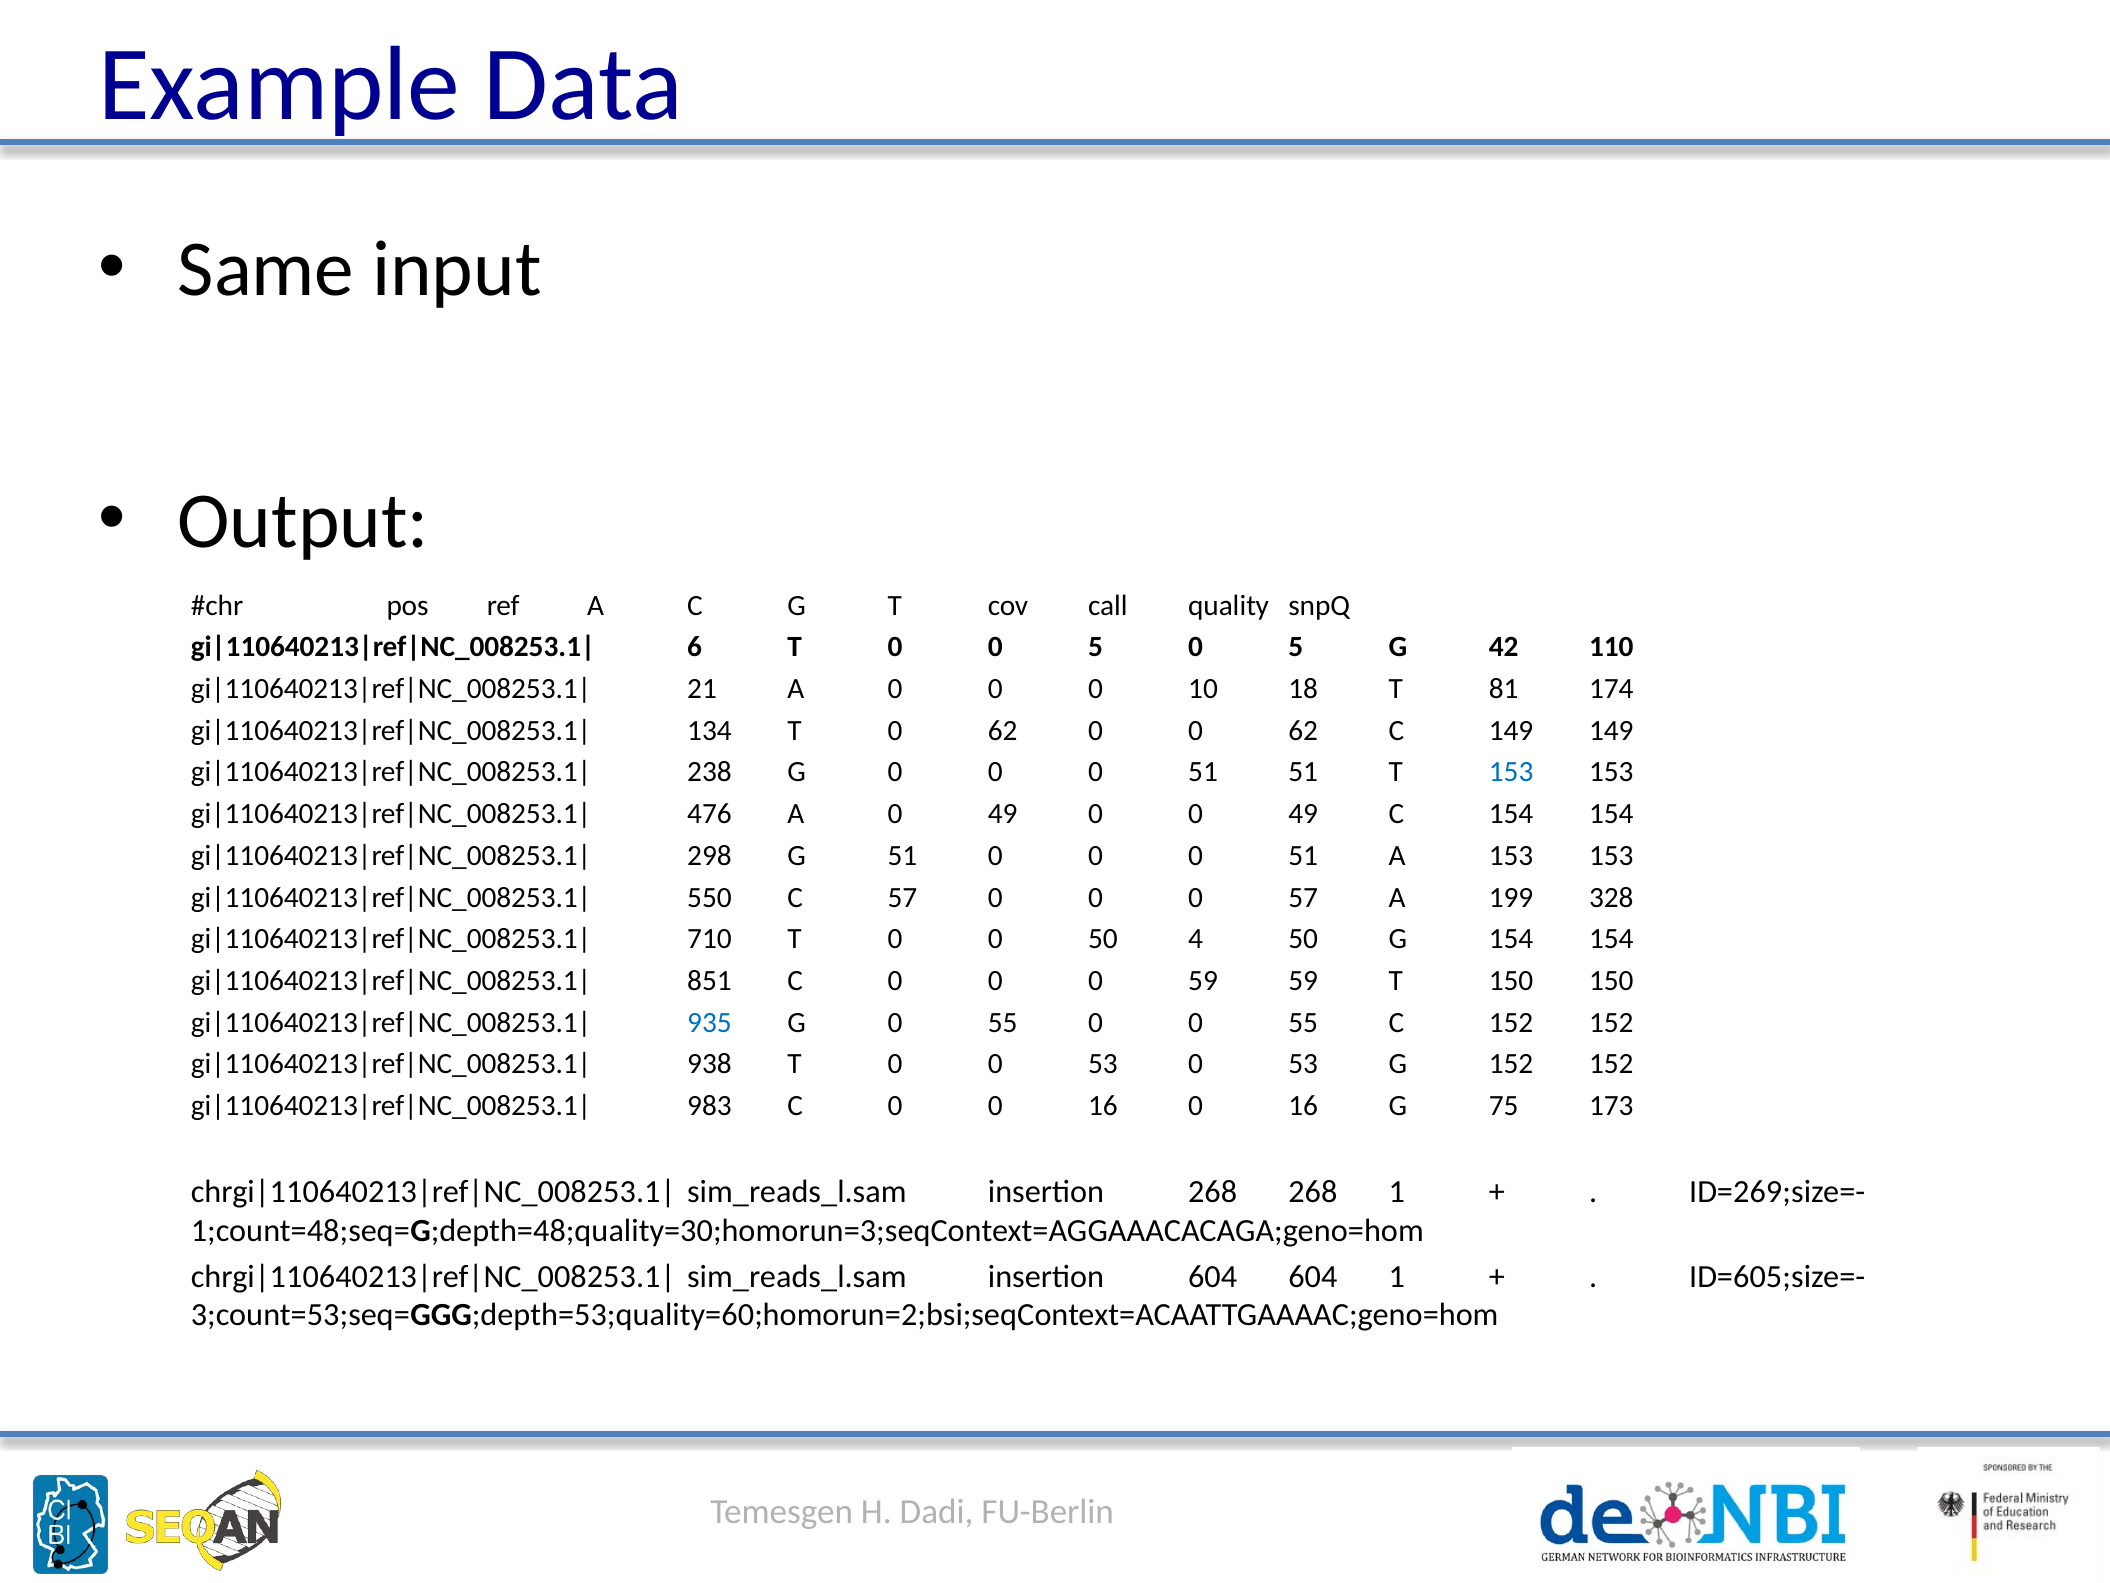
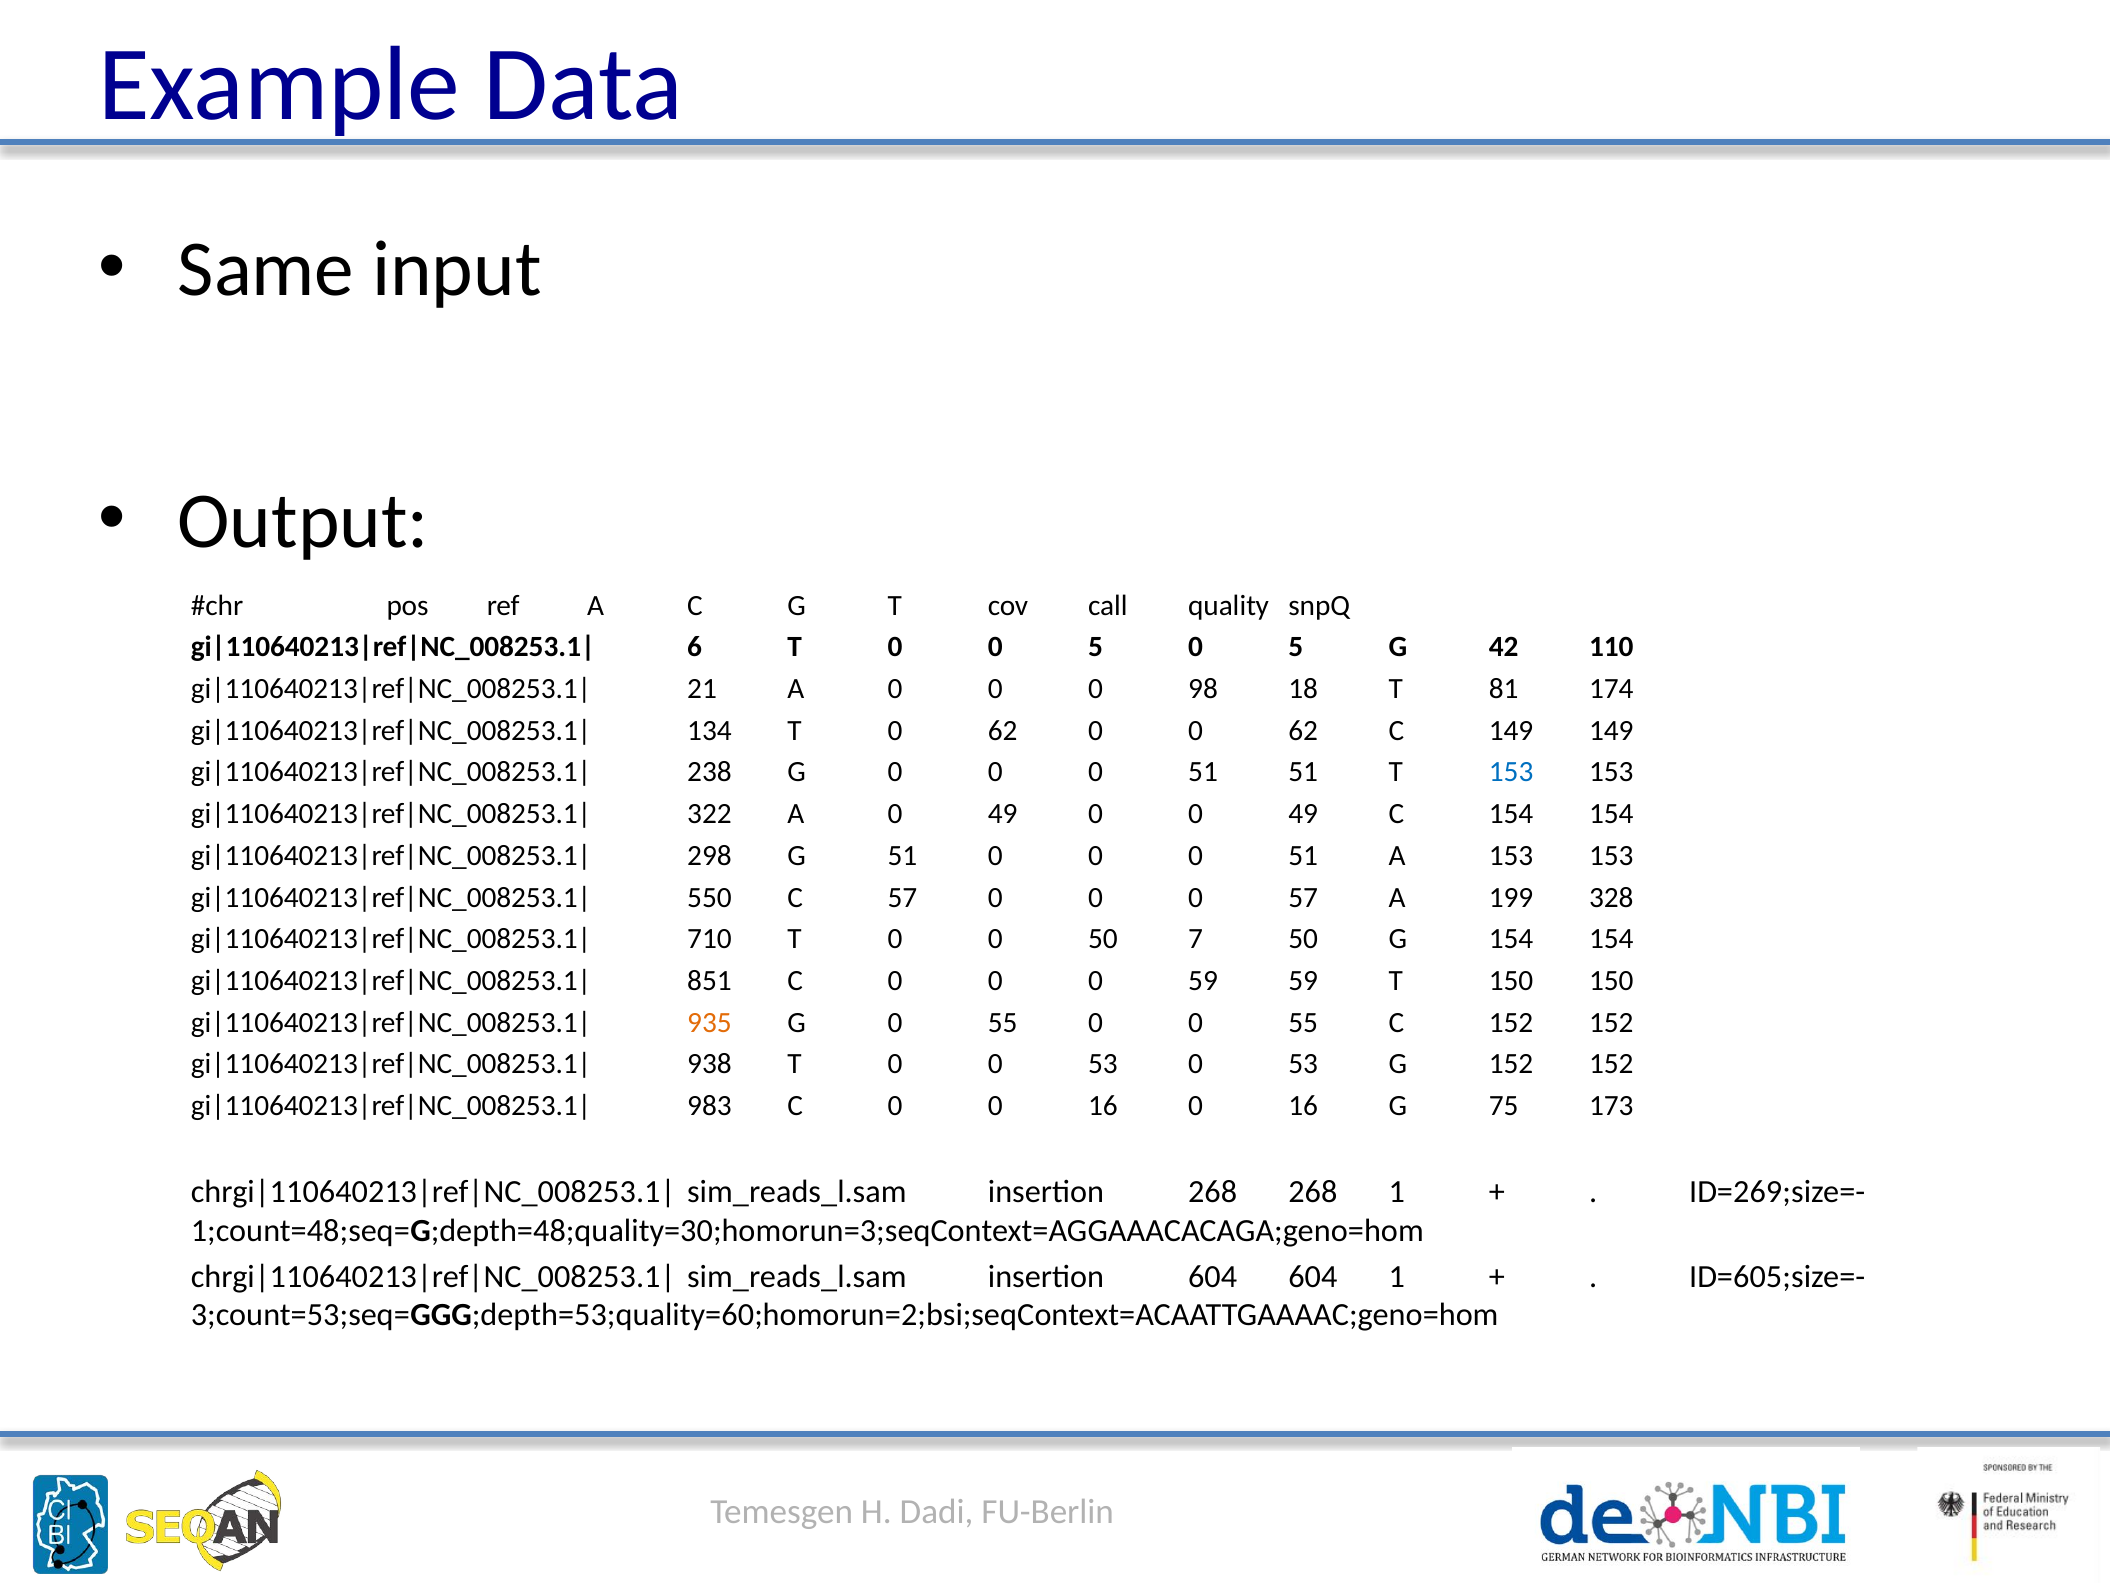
10: 10 -> 98
476: 476 -> 322
4: 4 -> 7
935 colour: blue -> orange
